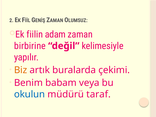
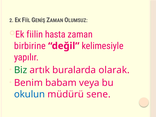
adam: adam -> hasta
Biz colour: orange -> green
çekimi: çekimi -> olarak
taraf: taraf -> sene
